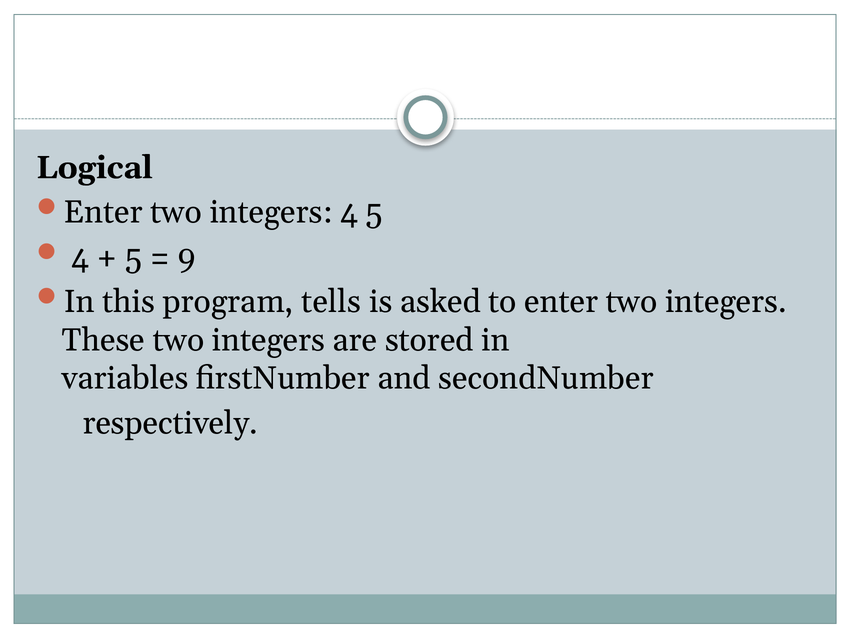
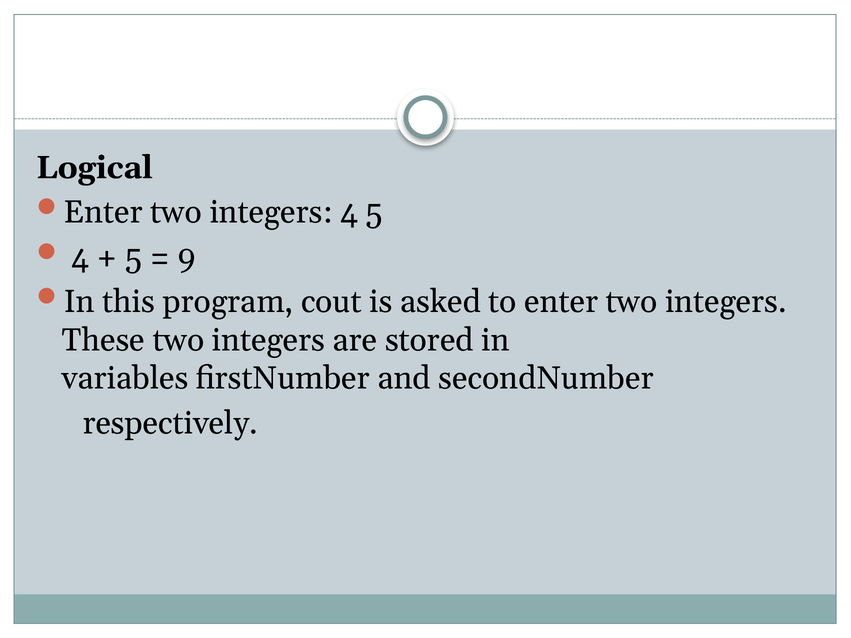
tells: tells -> cout
